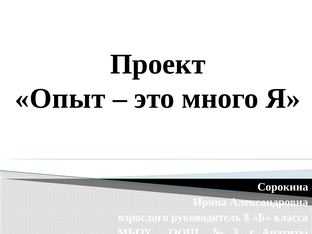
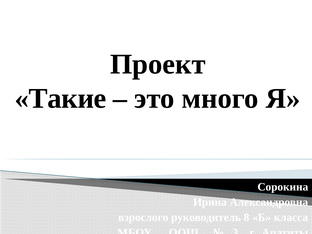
Опыт: Опыт -> Такие
